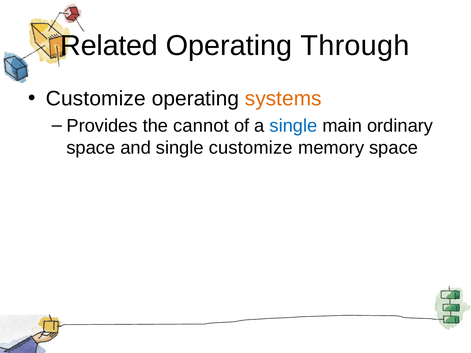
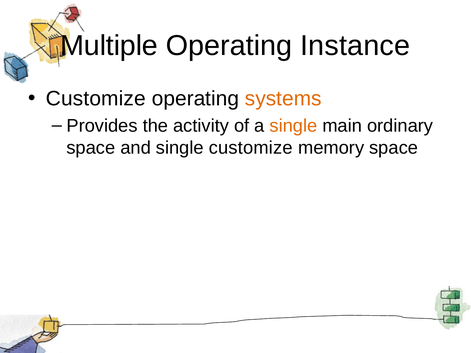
Related: Related -> Multiple
Through: Through -> Instance
cannot: cannot -> activity
single at (293, 126) colour: blue -> orange
